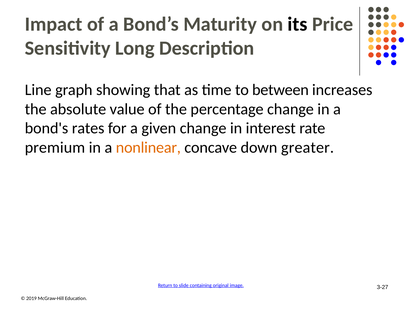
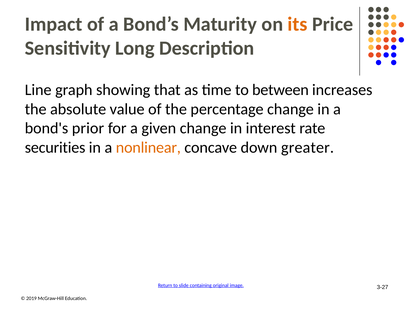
its colour: black -> orange
rates: rates -> prior
premium: premium -> securities
